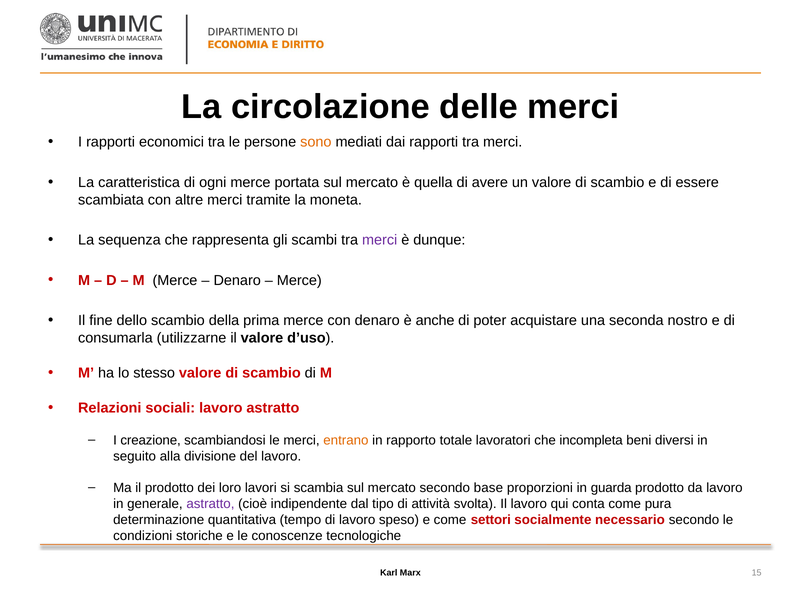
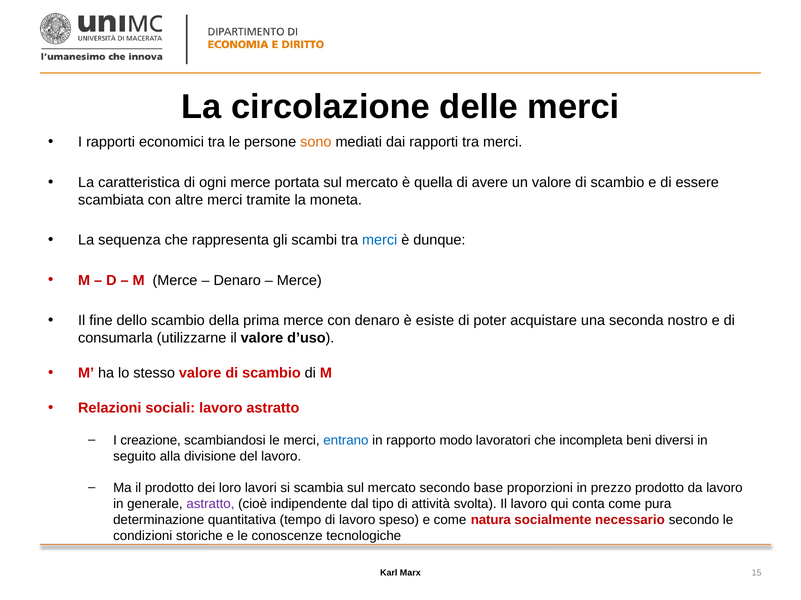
merci at (380, 240) colour: purple -> blue
anche: anche -> esiste
entrano colour: orange -> blue
totale: totale -> modo
guarda: guarda -> prezzo
settori: settori -> natura
